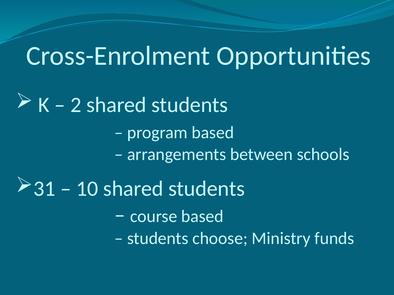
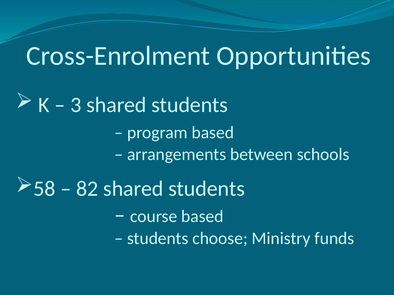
2: 2 -> 3
31: 31 -> 58
10: 10 -> 82
